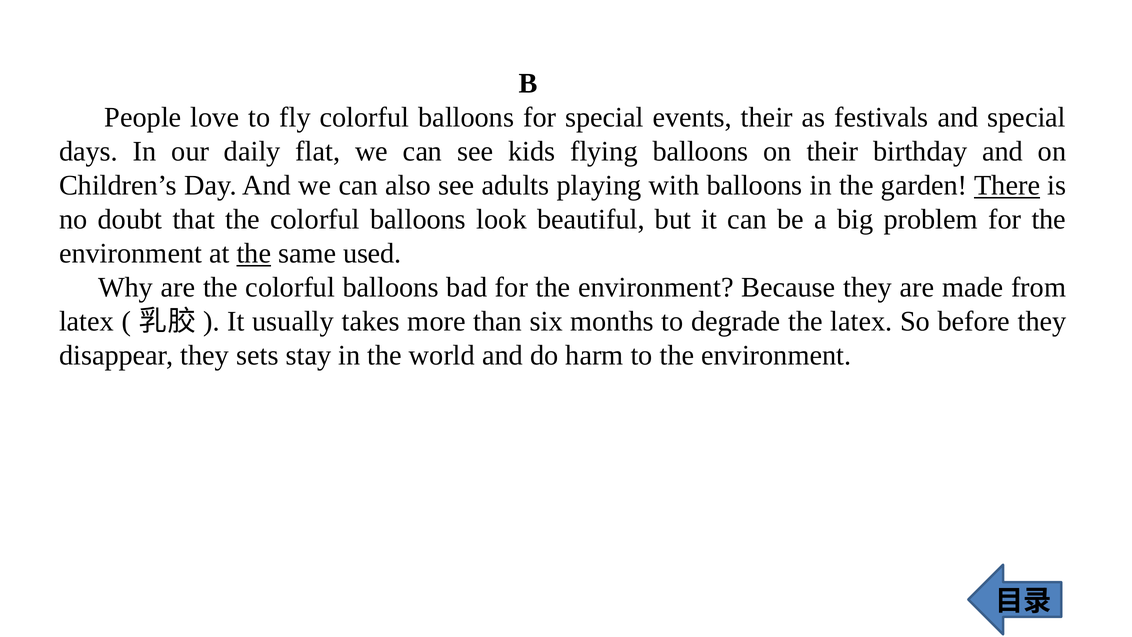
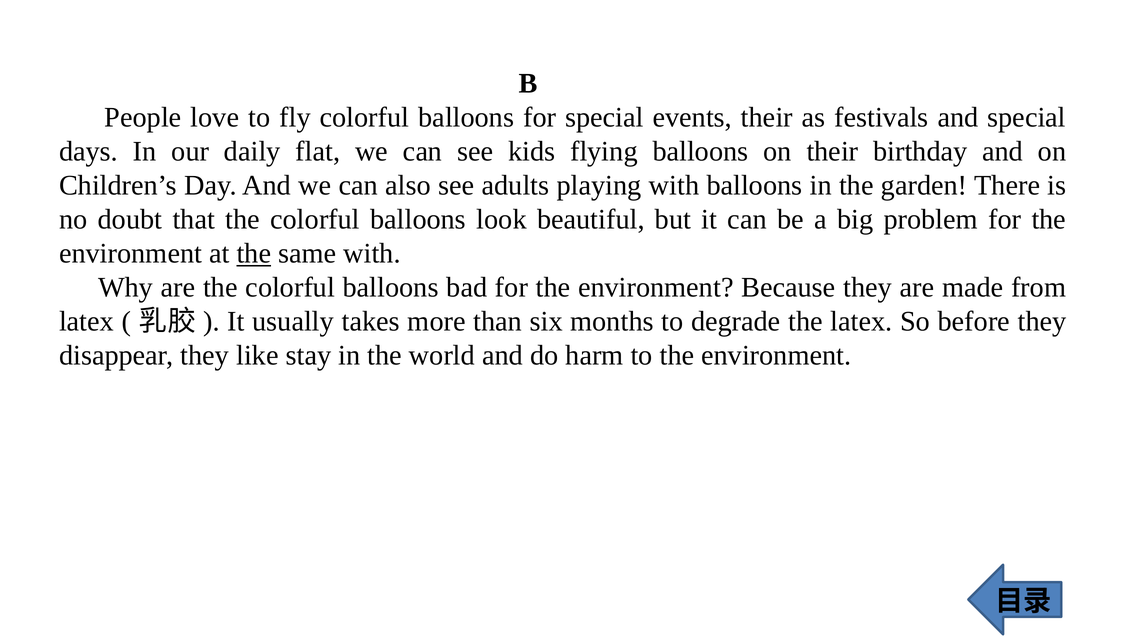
There underline: present -> none
same used: used -> with
sets: sets -> like
